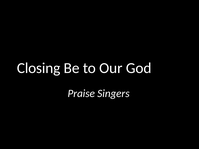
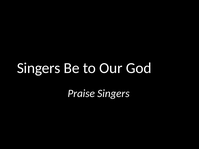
Closing at (39, 68): Closing -> Singers
